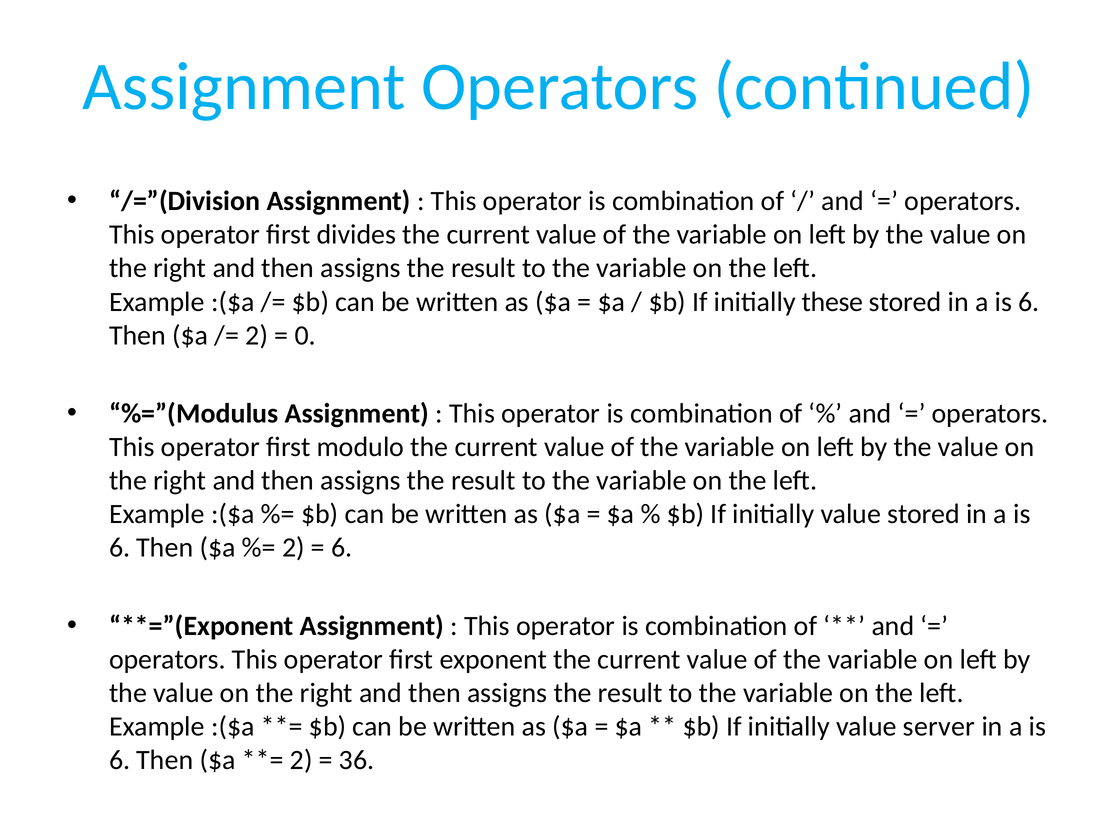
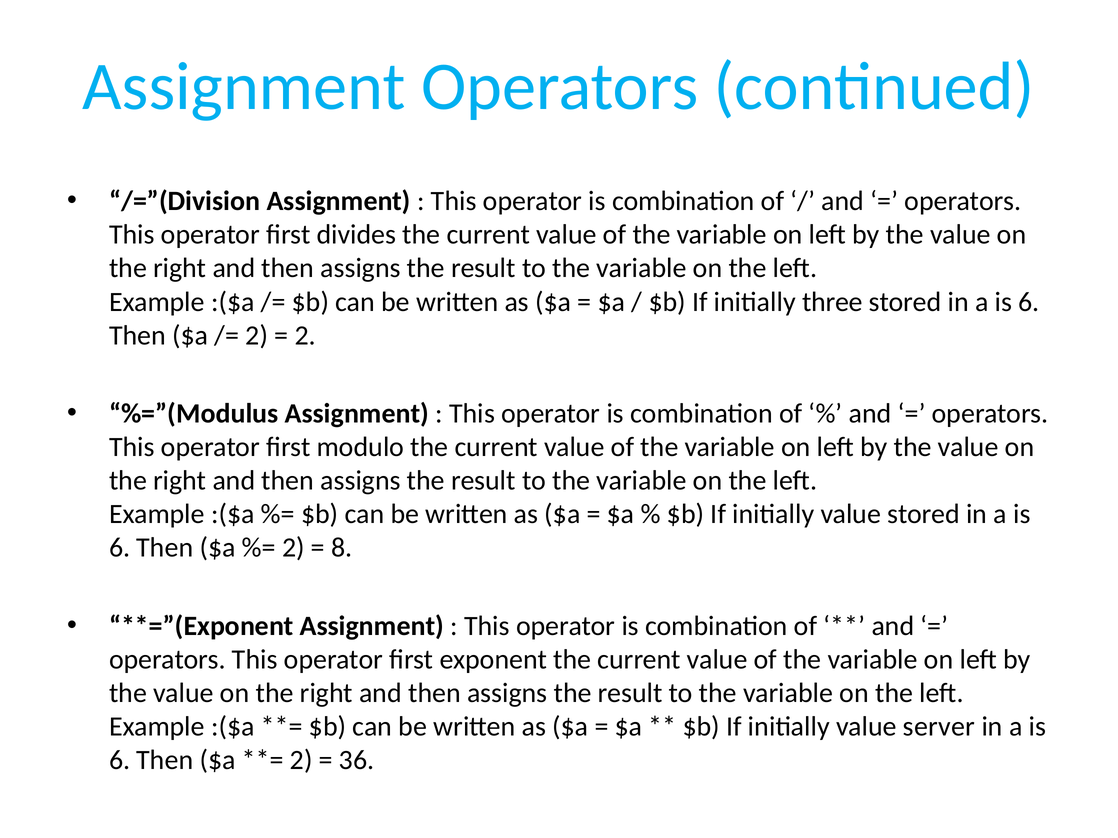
these: these -> three
0 at (305, 336): 0 -> 2
6 at (342, 548): 6 -> 8
